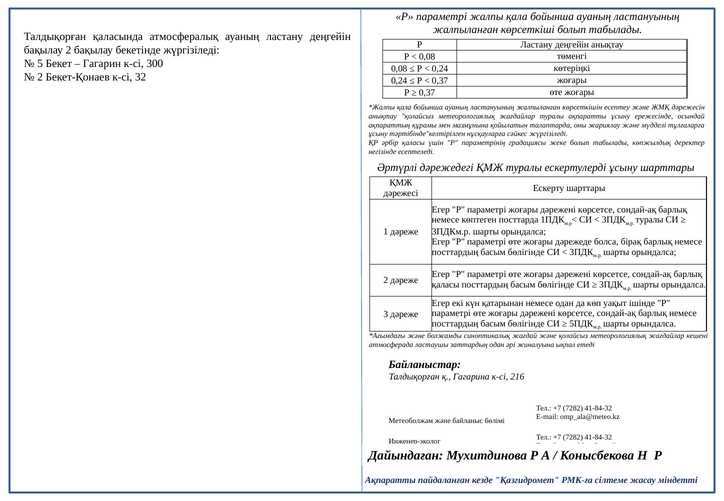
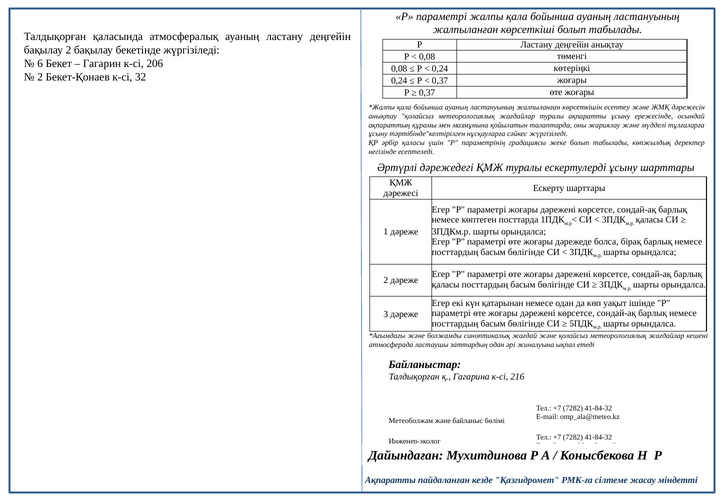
5: 5 -> 6
300: 300 -> 206
туралы at (649, 220): туралы -> қаласы
